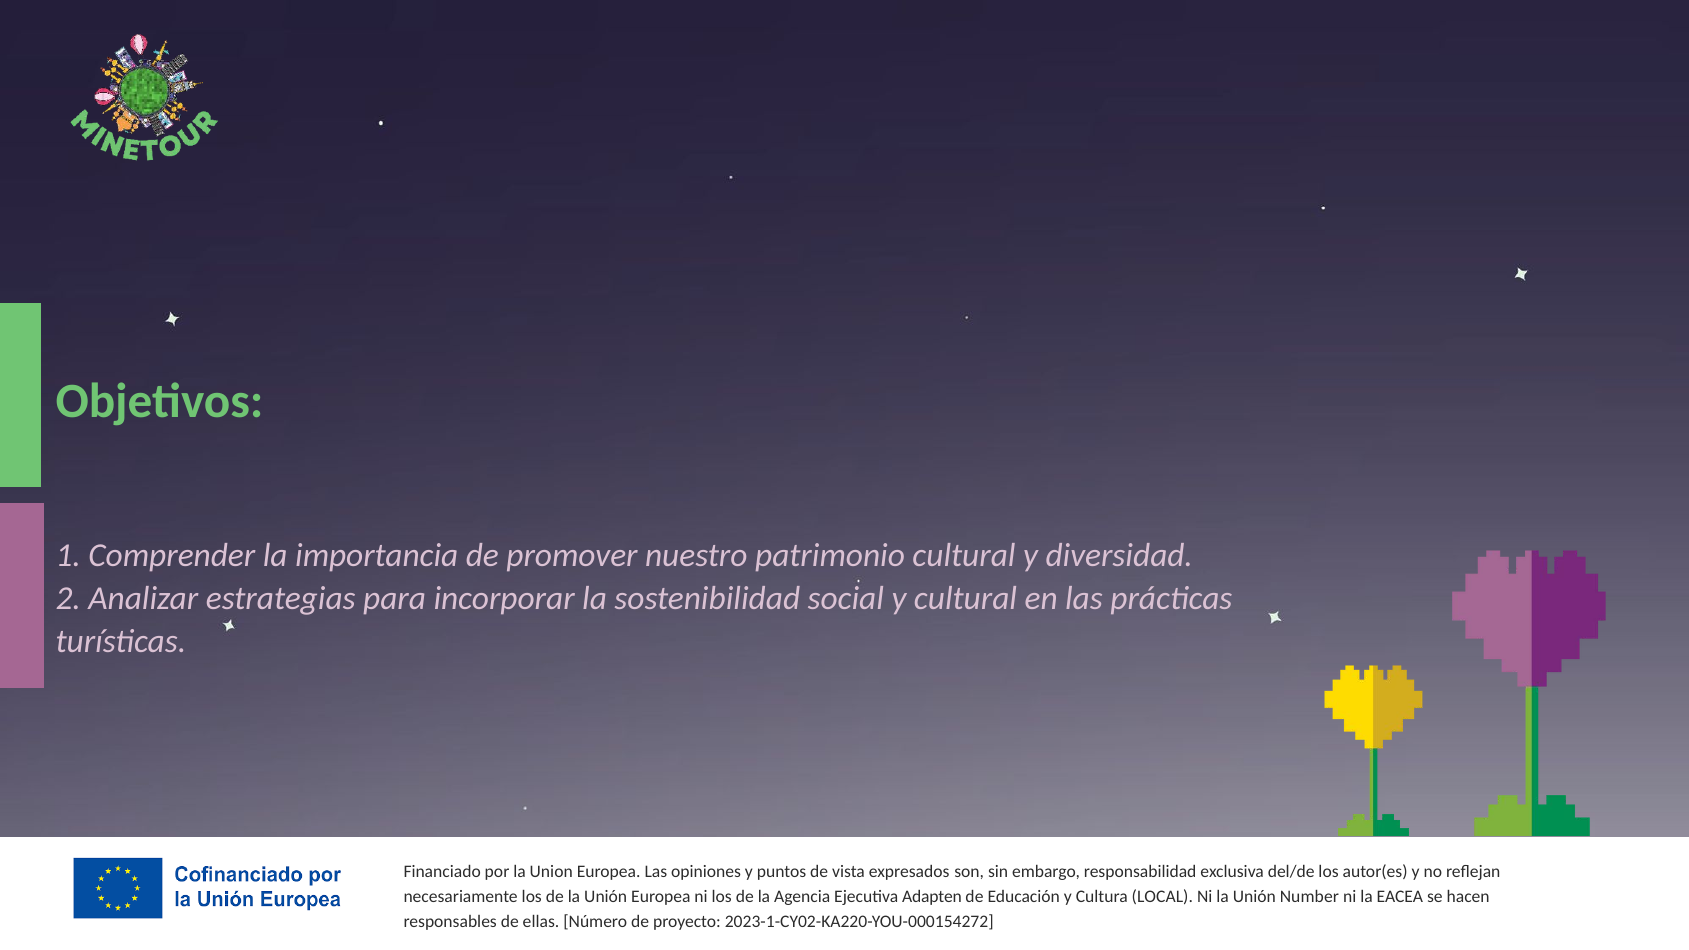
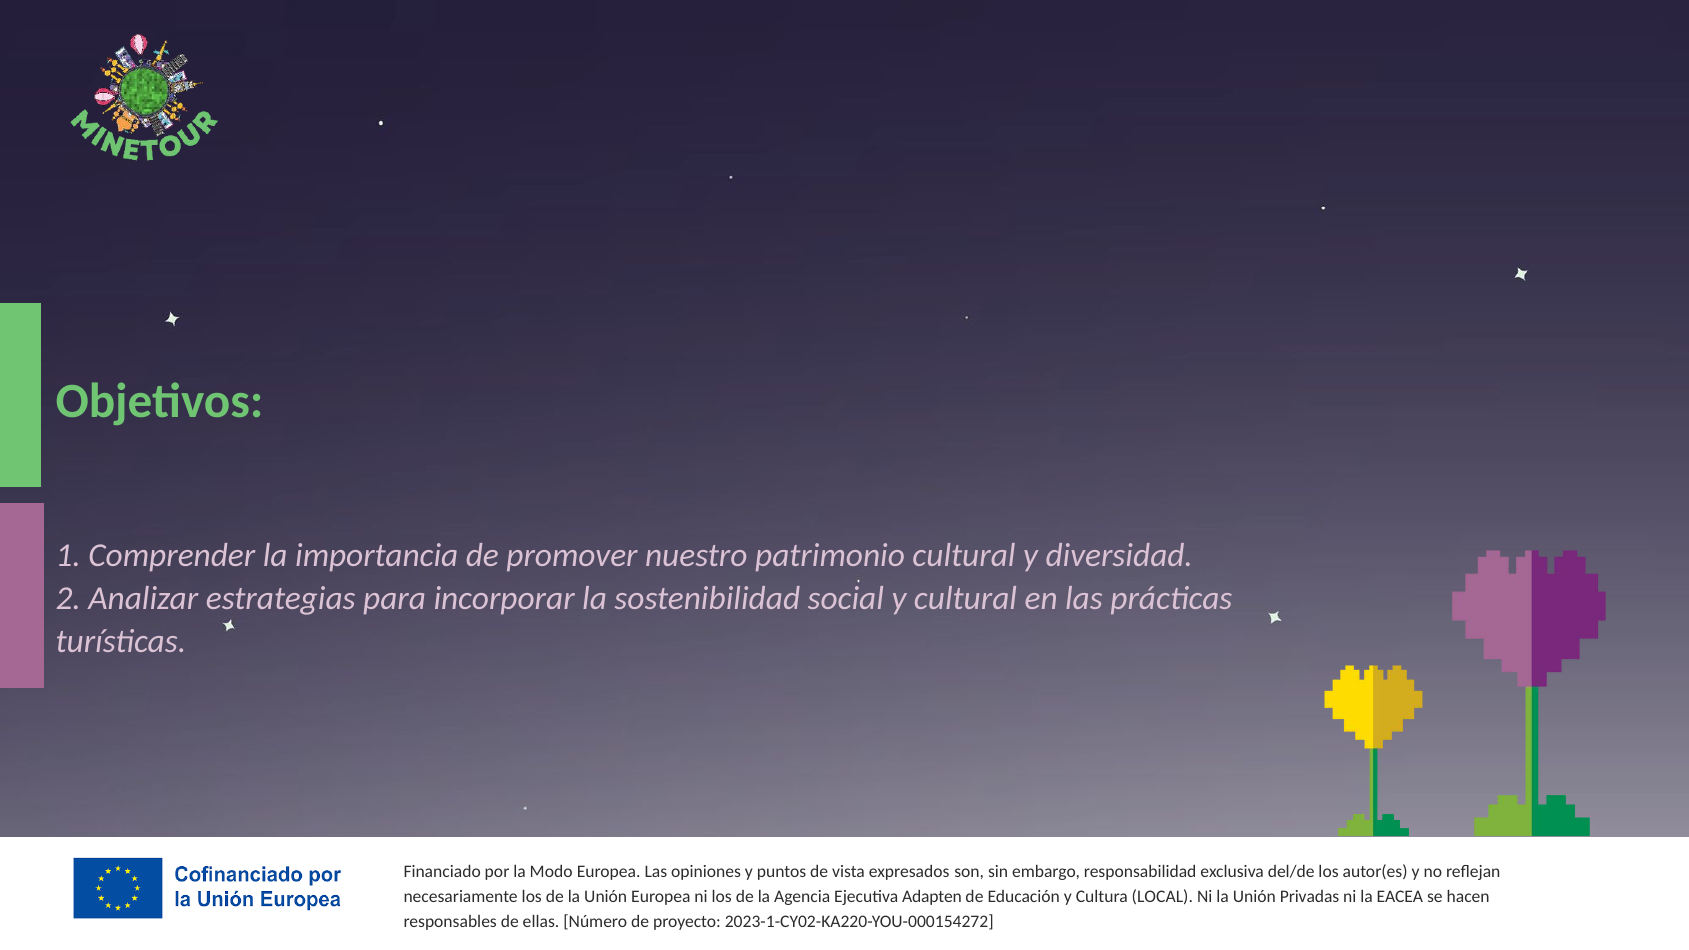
Union: Union -> Modo
Number: Number -> Privadas
